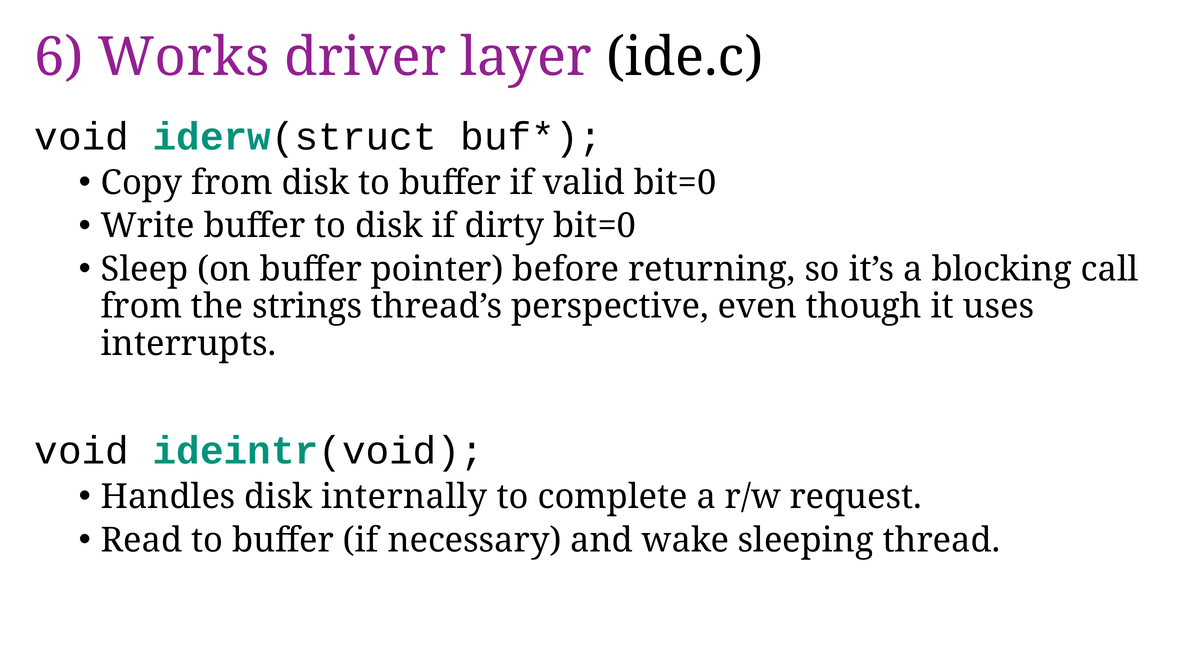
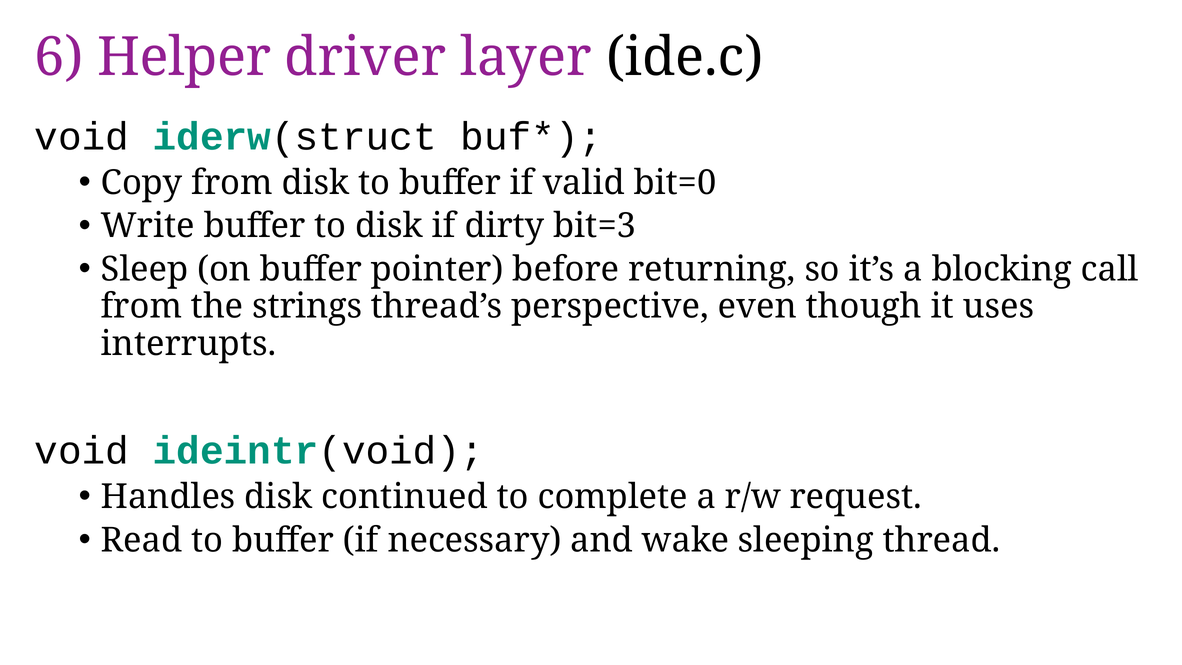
Works: Works -> Helper
dirty bit=0: bit=0 -> bit=3
internally: internally -> continued
